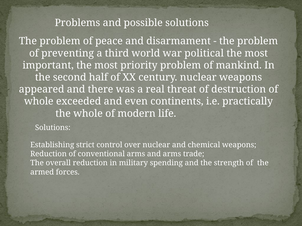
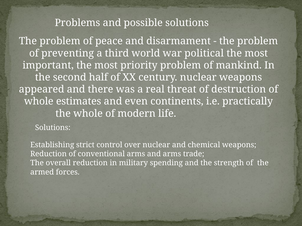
exceeded: exceeded -> estimates
